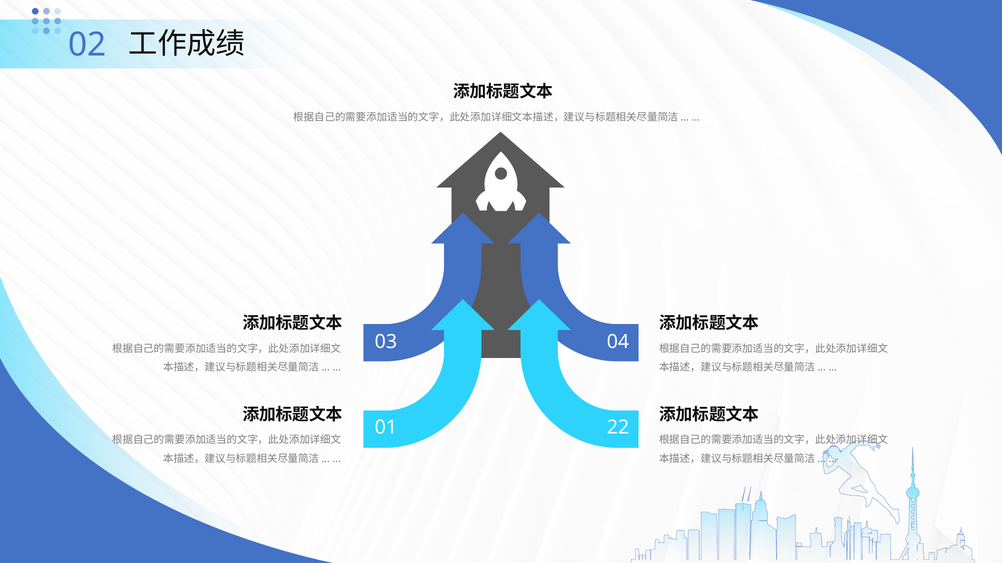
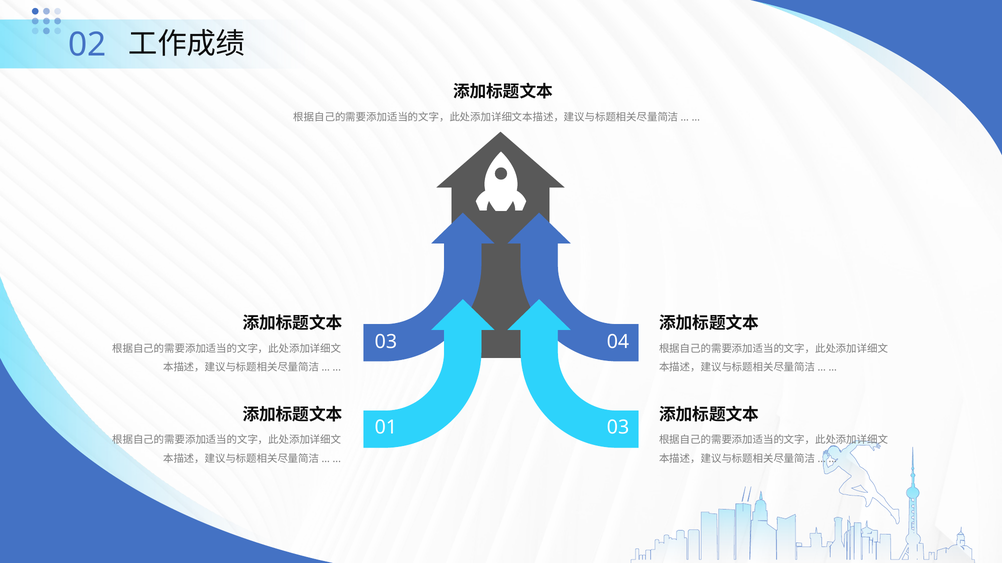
01 22: 22 -> 03
